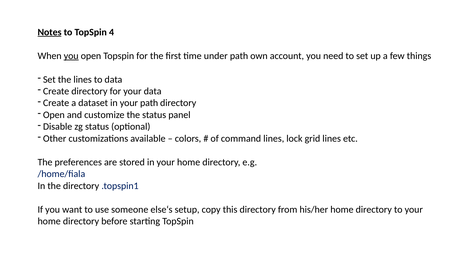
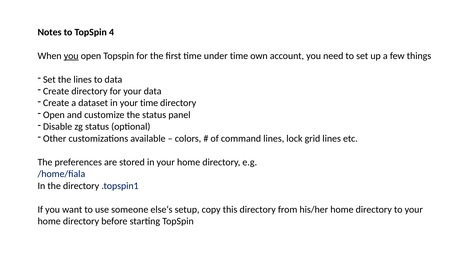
Notes underline: present -> none
under path: path -> time
your path: path -> time
